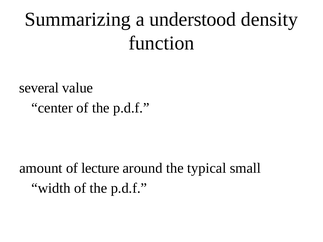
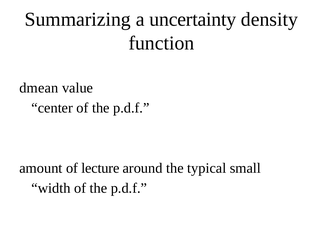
understood: understood -> uncertainty
several: several -> dmean
